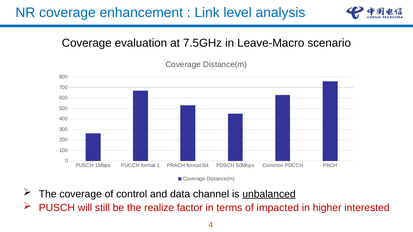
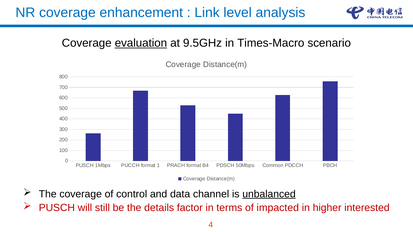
evaluation underline: none -> present
7.5GHz: 7.5GHz -> 9.5GHz
Leave-Macro: Leave-Macro -> Times-Macro
realize: realize -> details
